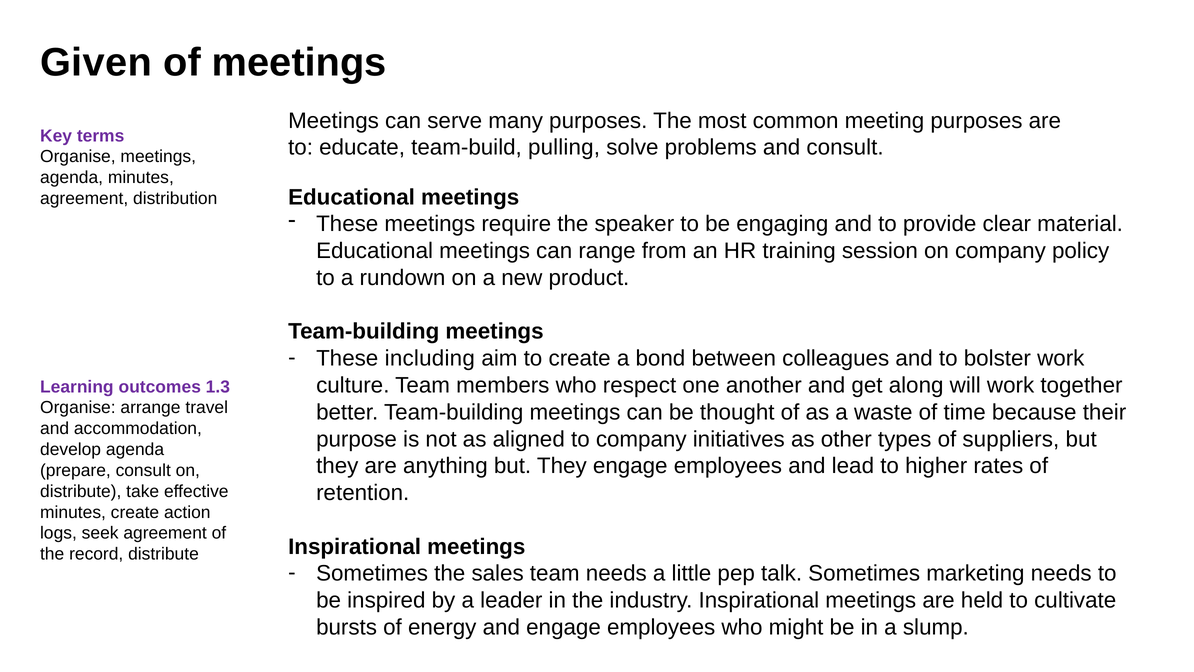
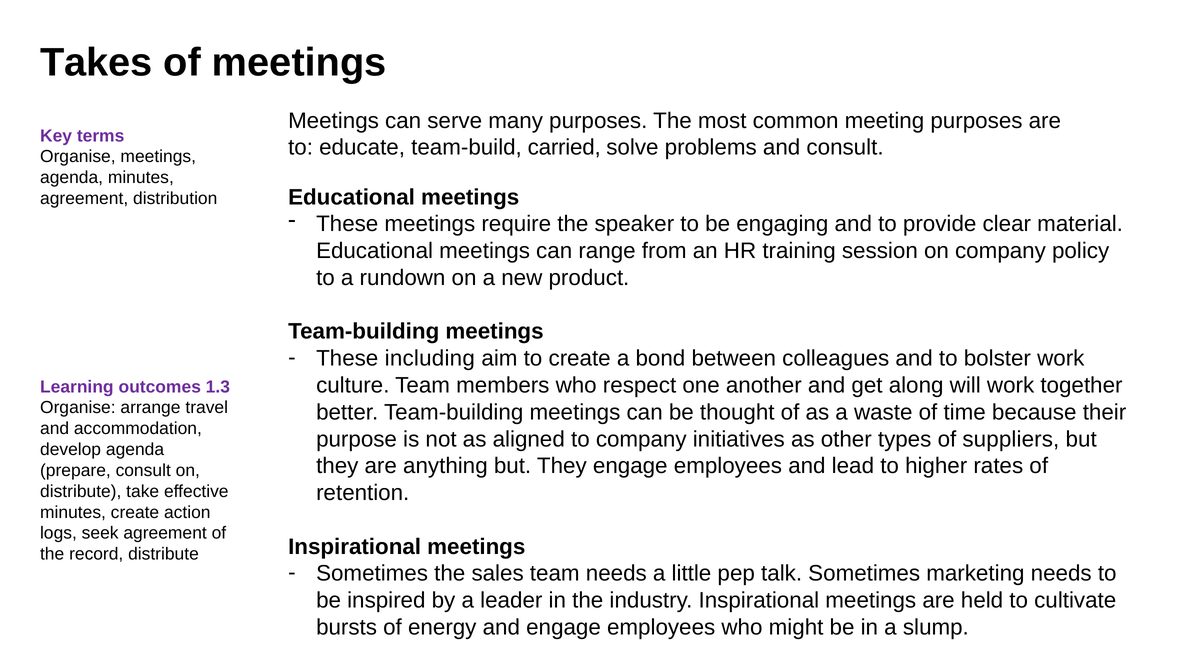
Given: Given -> Takes
pulling: pulling -> carried
